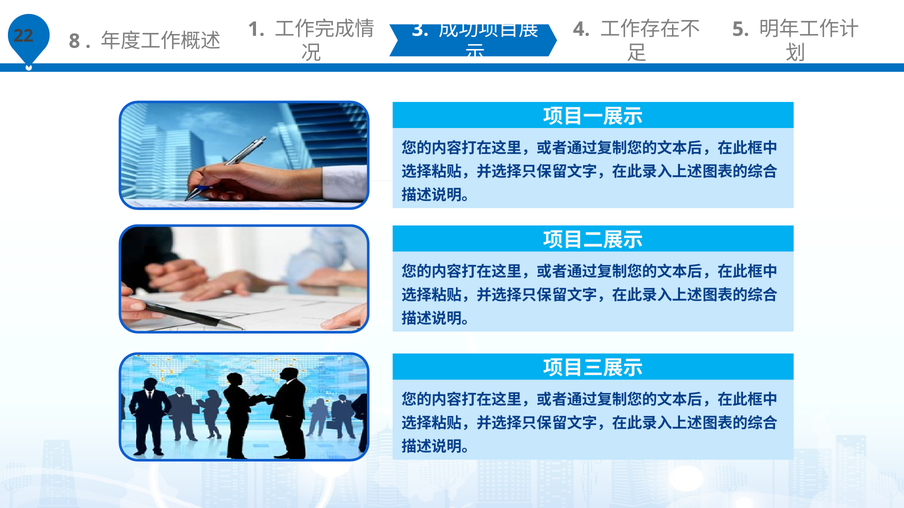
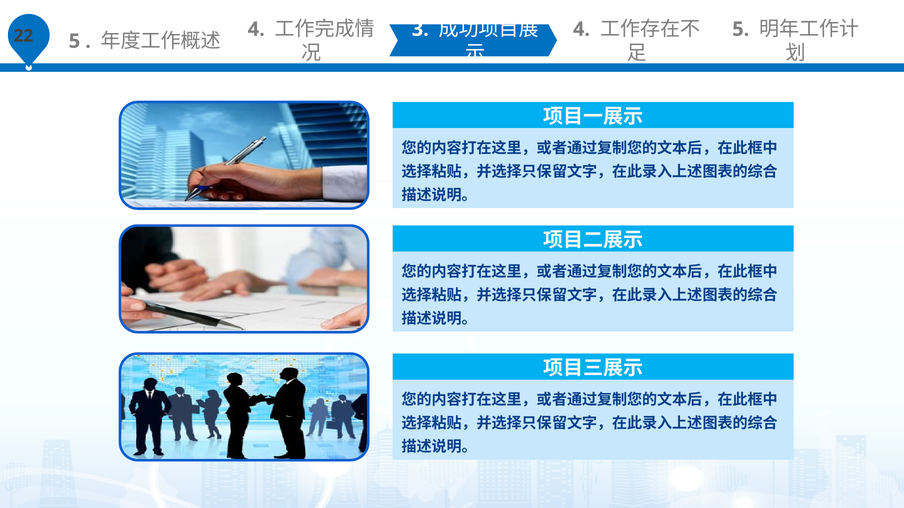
8 at (74, 41): 8 -> 5
1 at (256, 29): 1 -> 4
